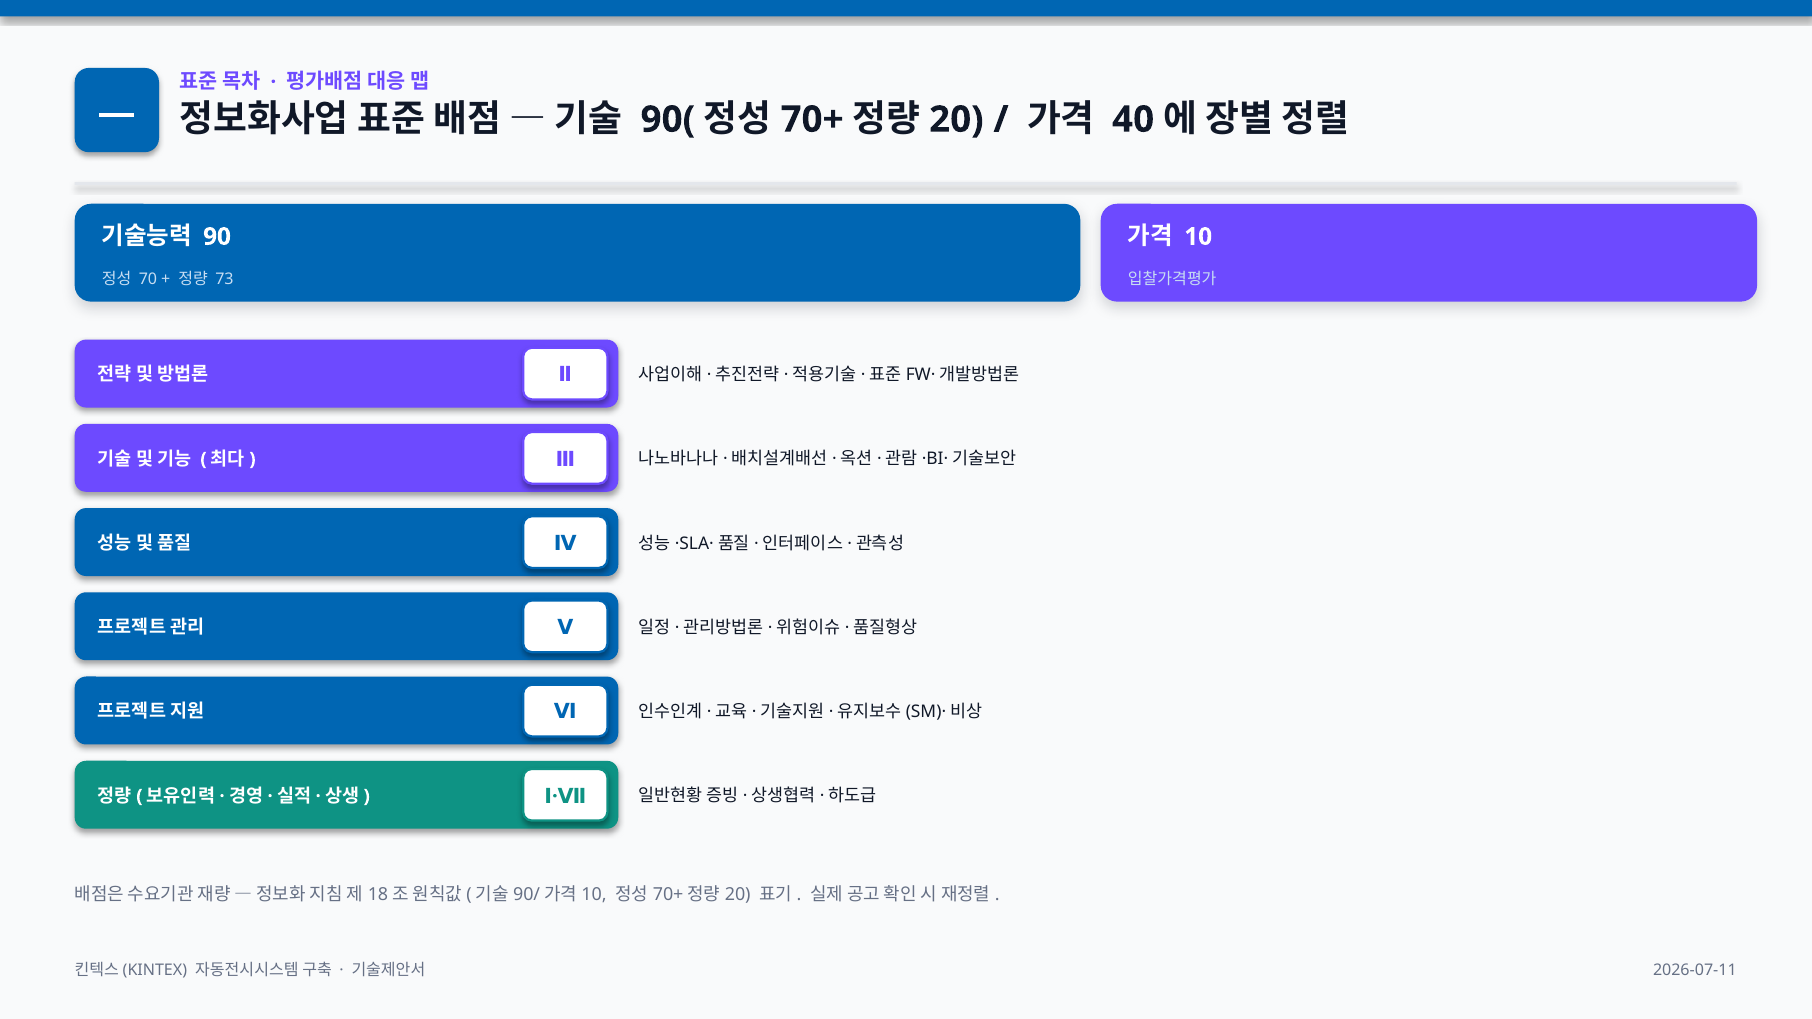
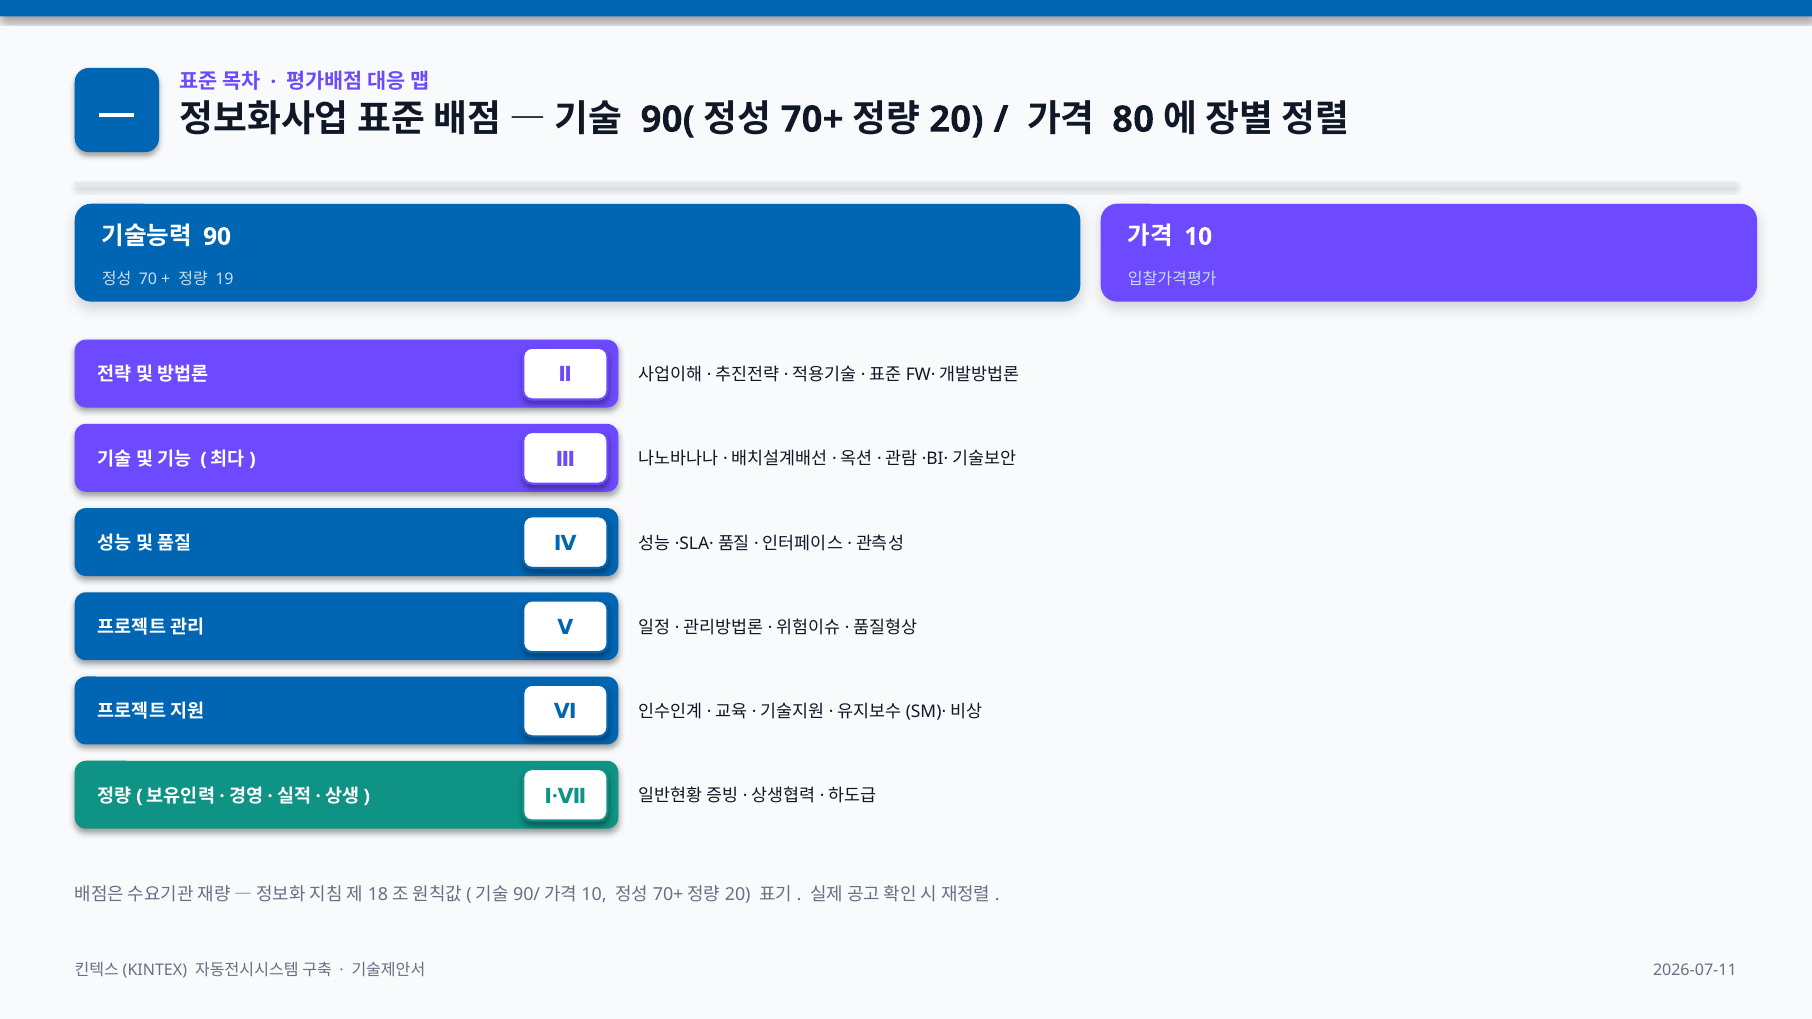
40: 40 -> 80
73: 73 -> 19
